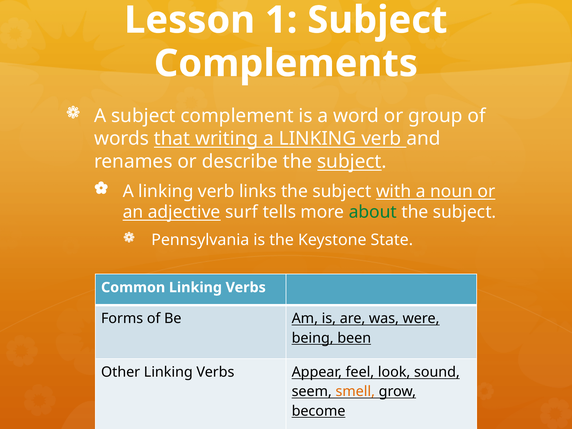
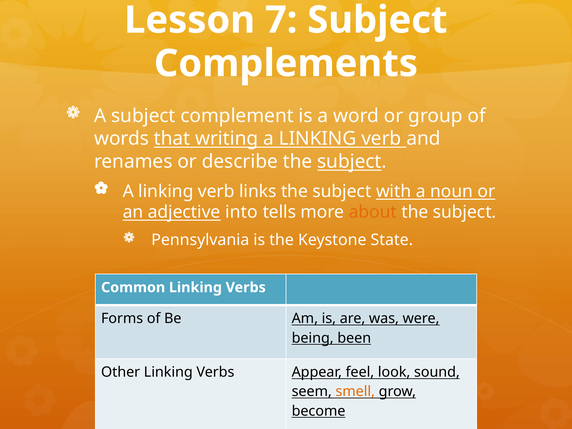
1: 1 -> 7
surf: surf -> into
about colour: green -> orange
